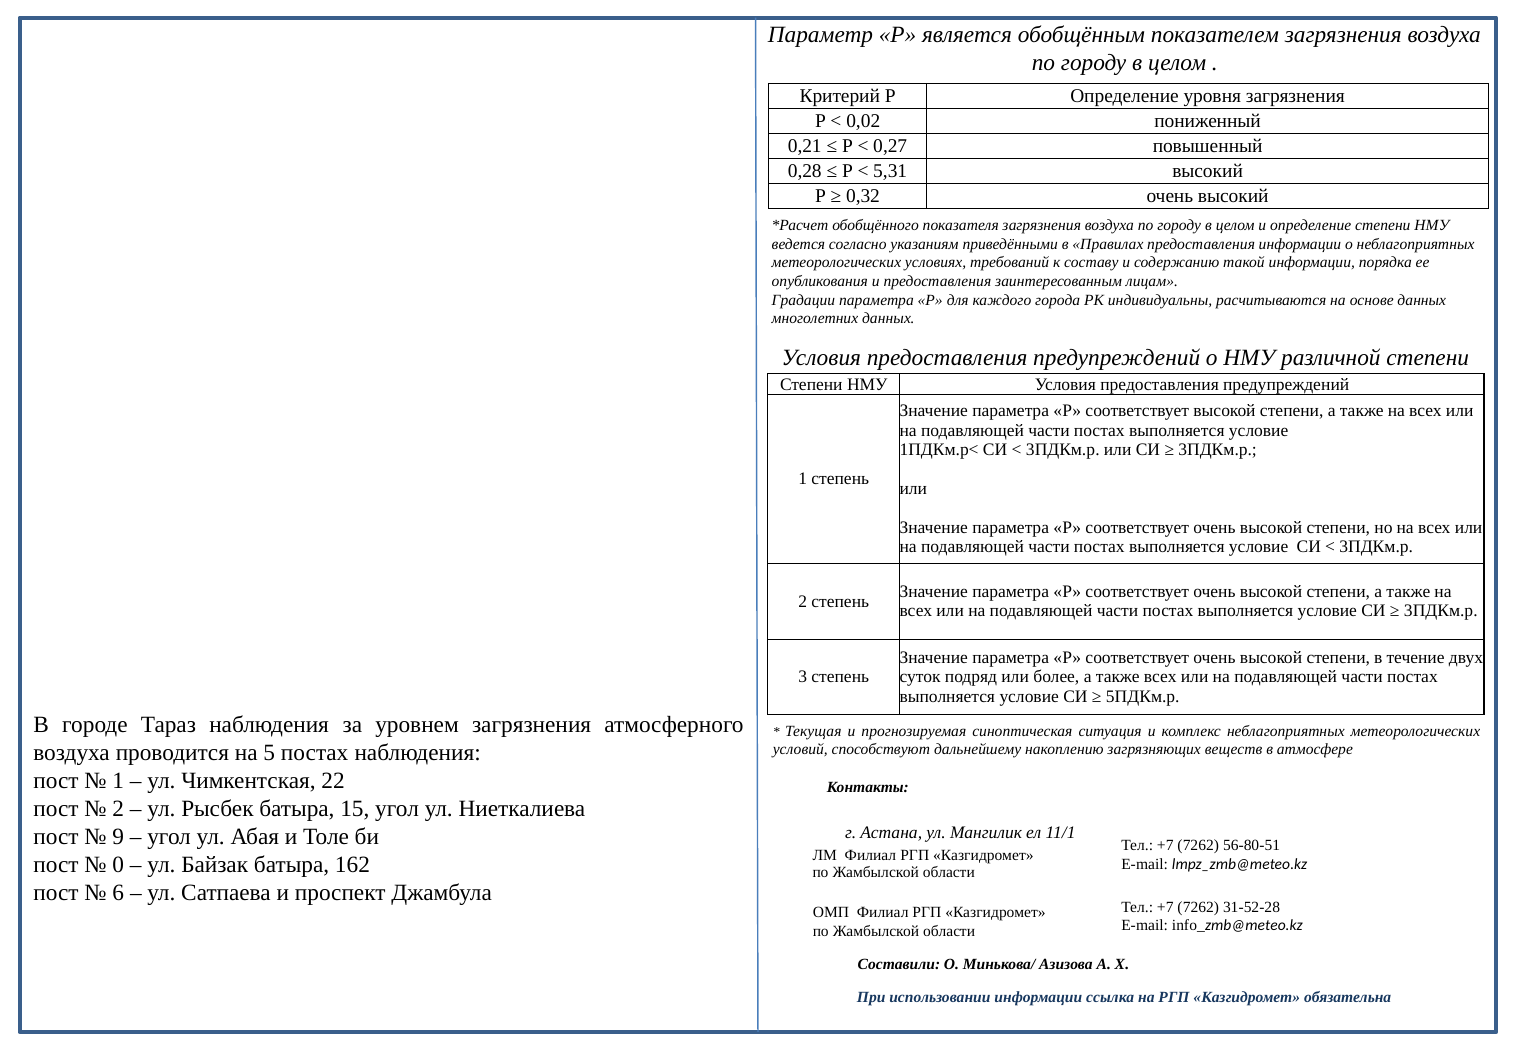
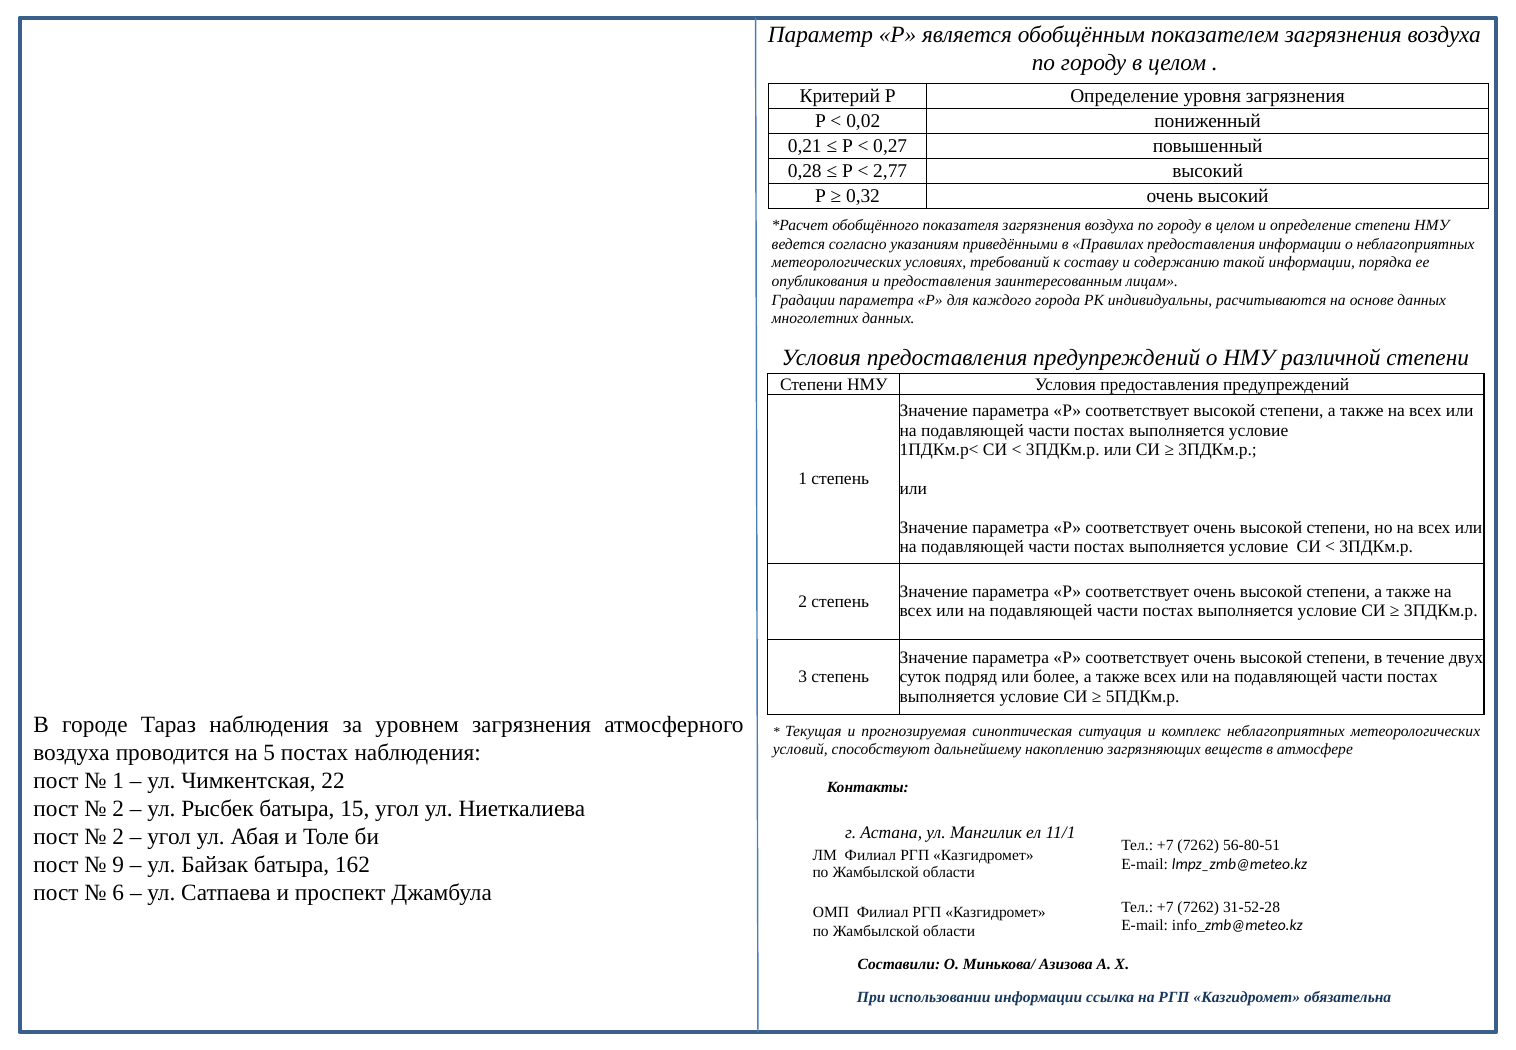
5,31: 5,31 -> 2,77
9 at (118, 836): 9 -> 2
0: 0 -> 9
